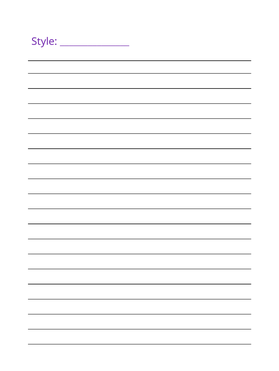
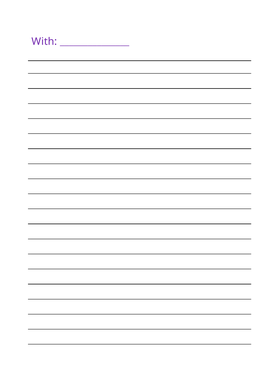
Style: Style -> With
